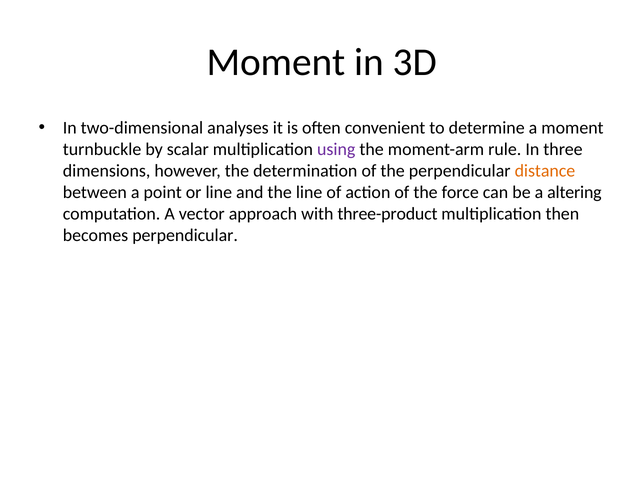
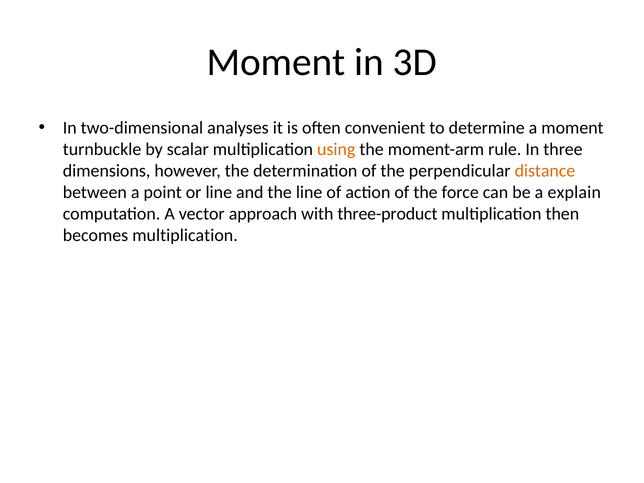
using colour: purple -> orange
altering: altering -> explain
becomes perpendicular: perpendicular -> multiplication
